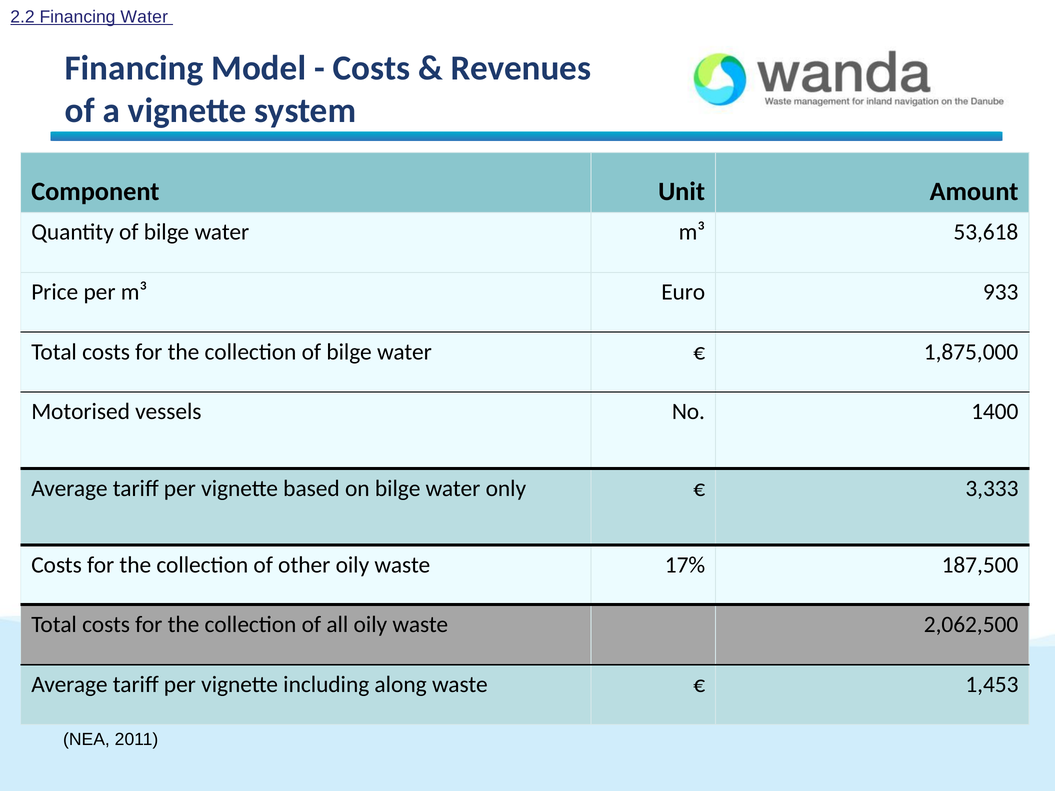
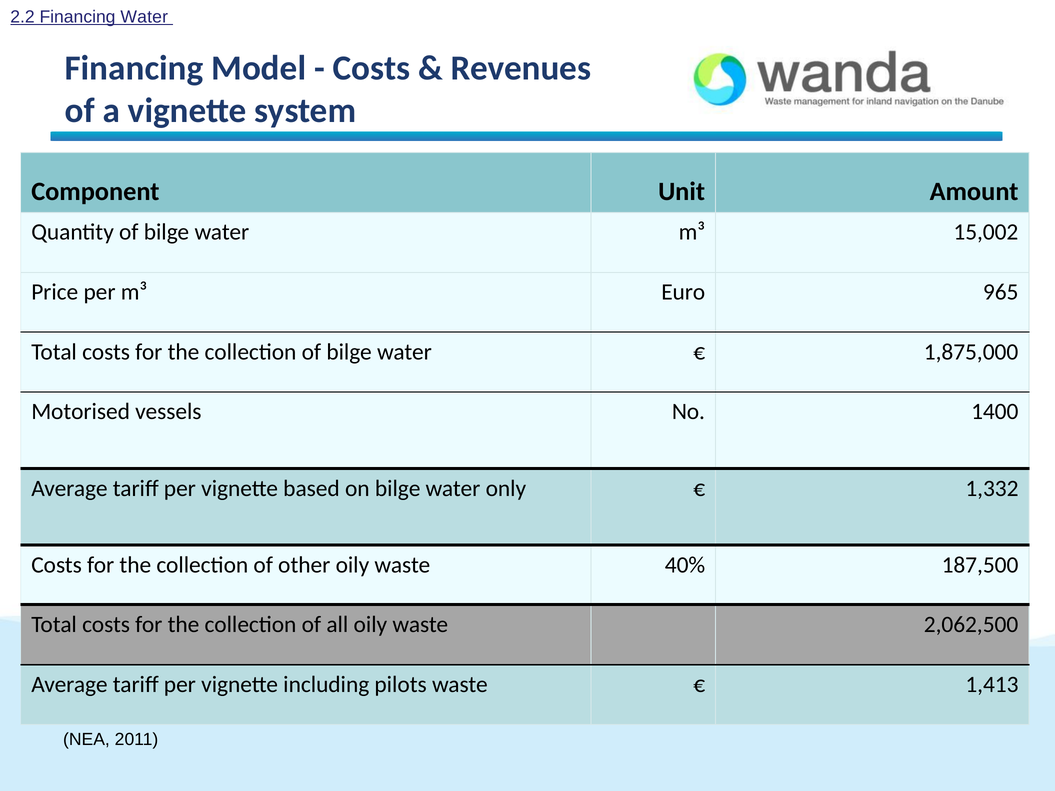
53,618: 53,618 -> 15,002
933: 933 -> 965
3,333: 3,333 -> 1,332
17%: 17% -> 40%
along: along -> pilots
1,453: 1,453 -> 1,413
